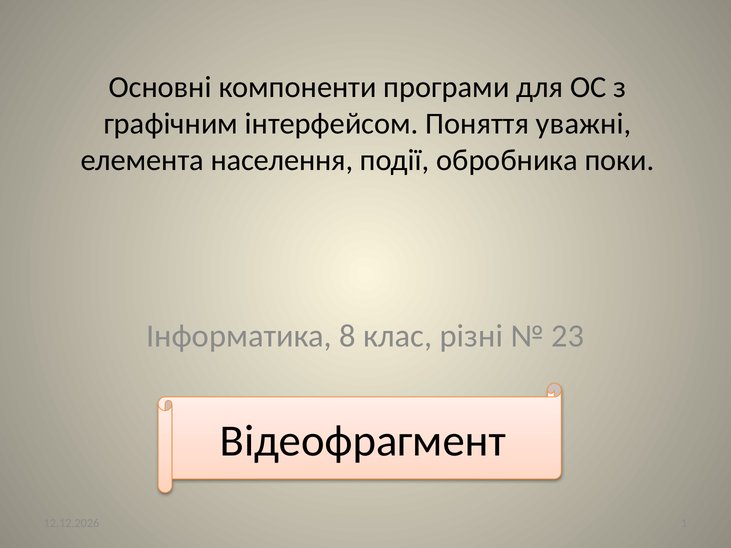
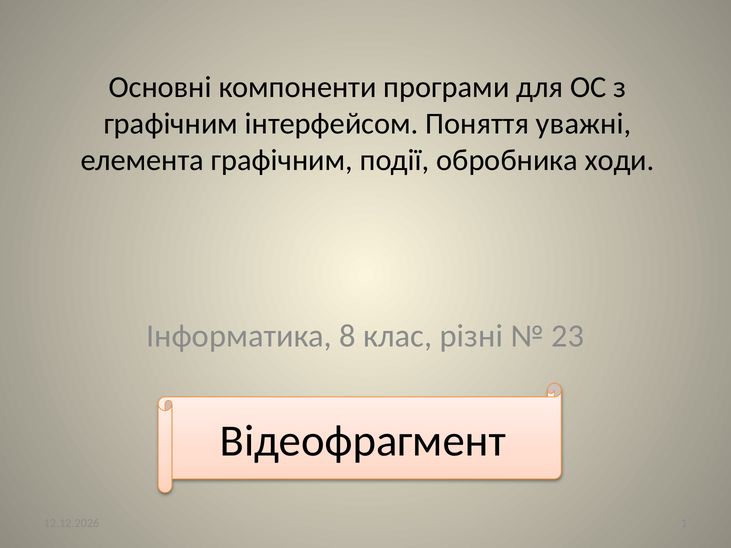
елемента населення: населення -> графічним
поки: поки -> ходи
